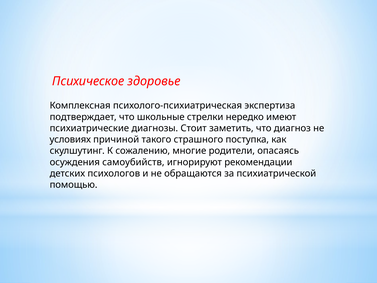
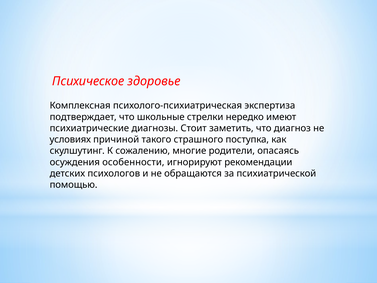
самоубийств: самоубийств -> особенности
